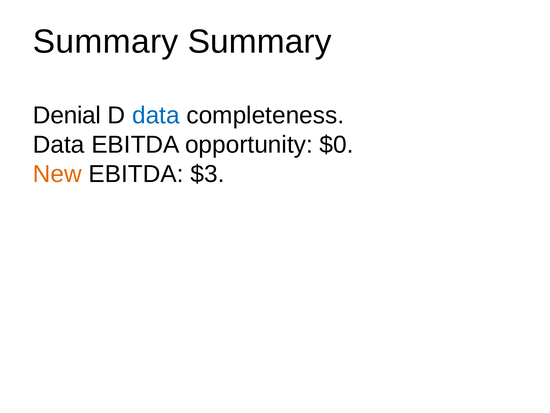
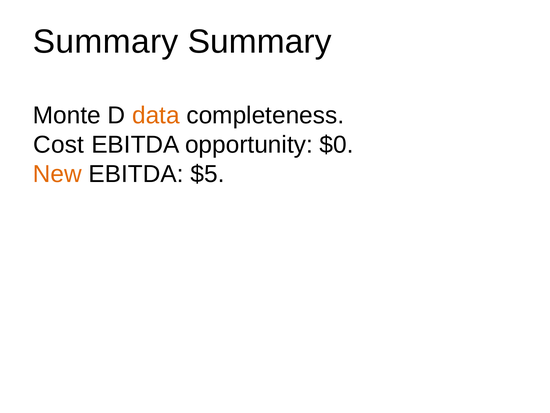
Denial: Denial -> Monte
data at (156, 115) colour: blue -> orange
Data at (59, 145): Data -> Cost
$3: $3 -> $5
